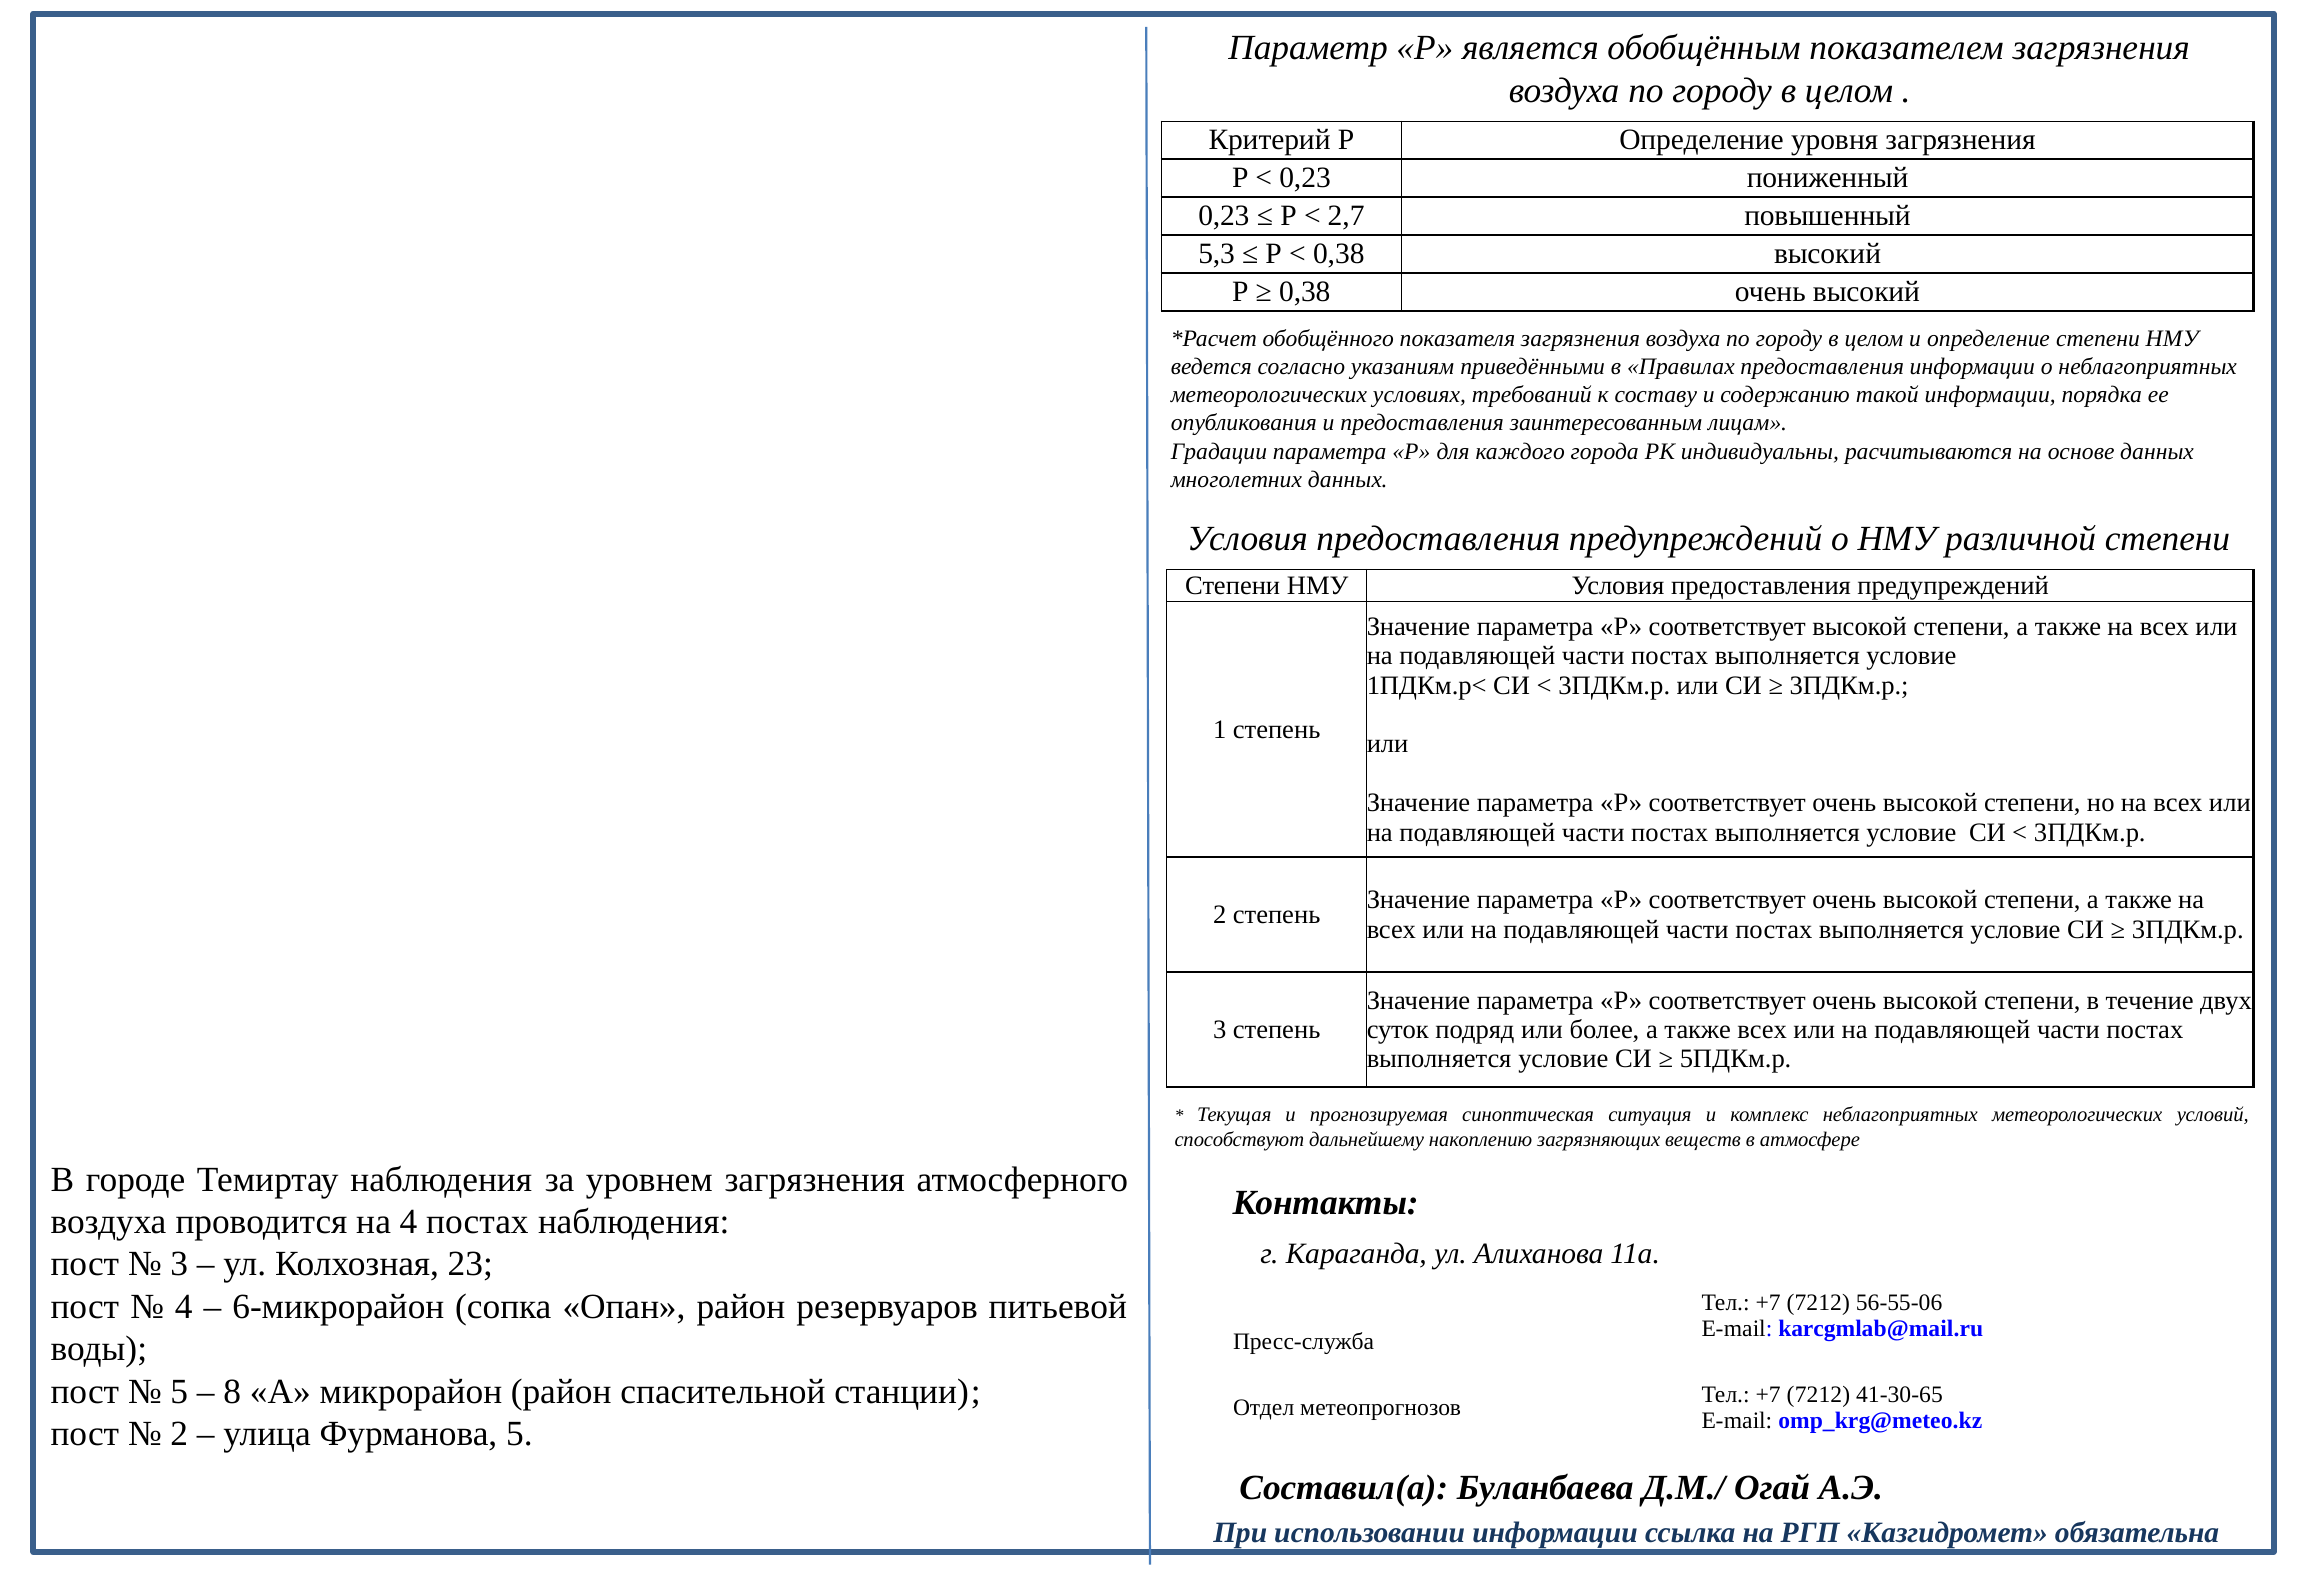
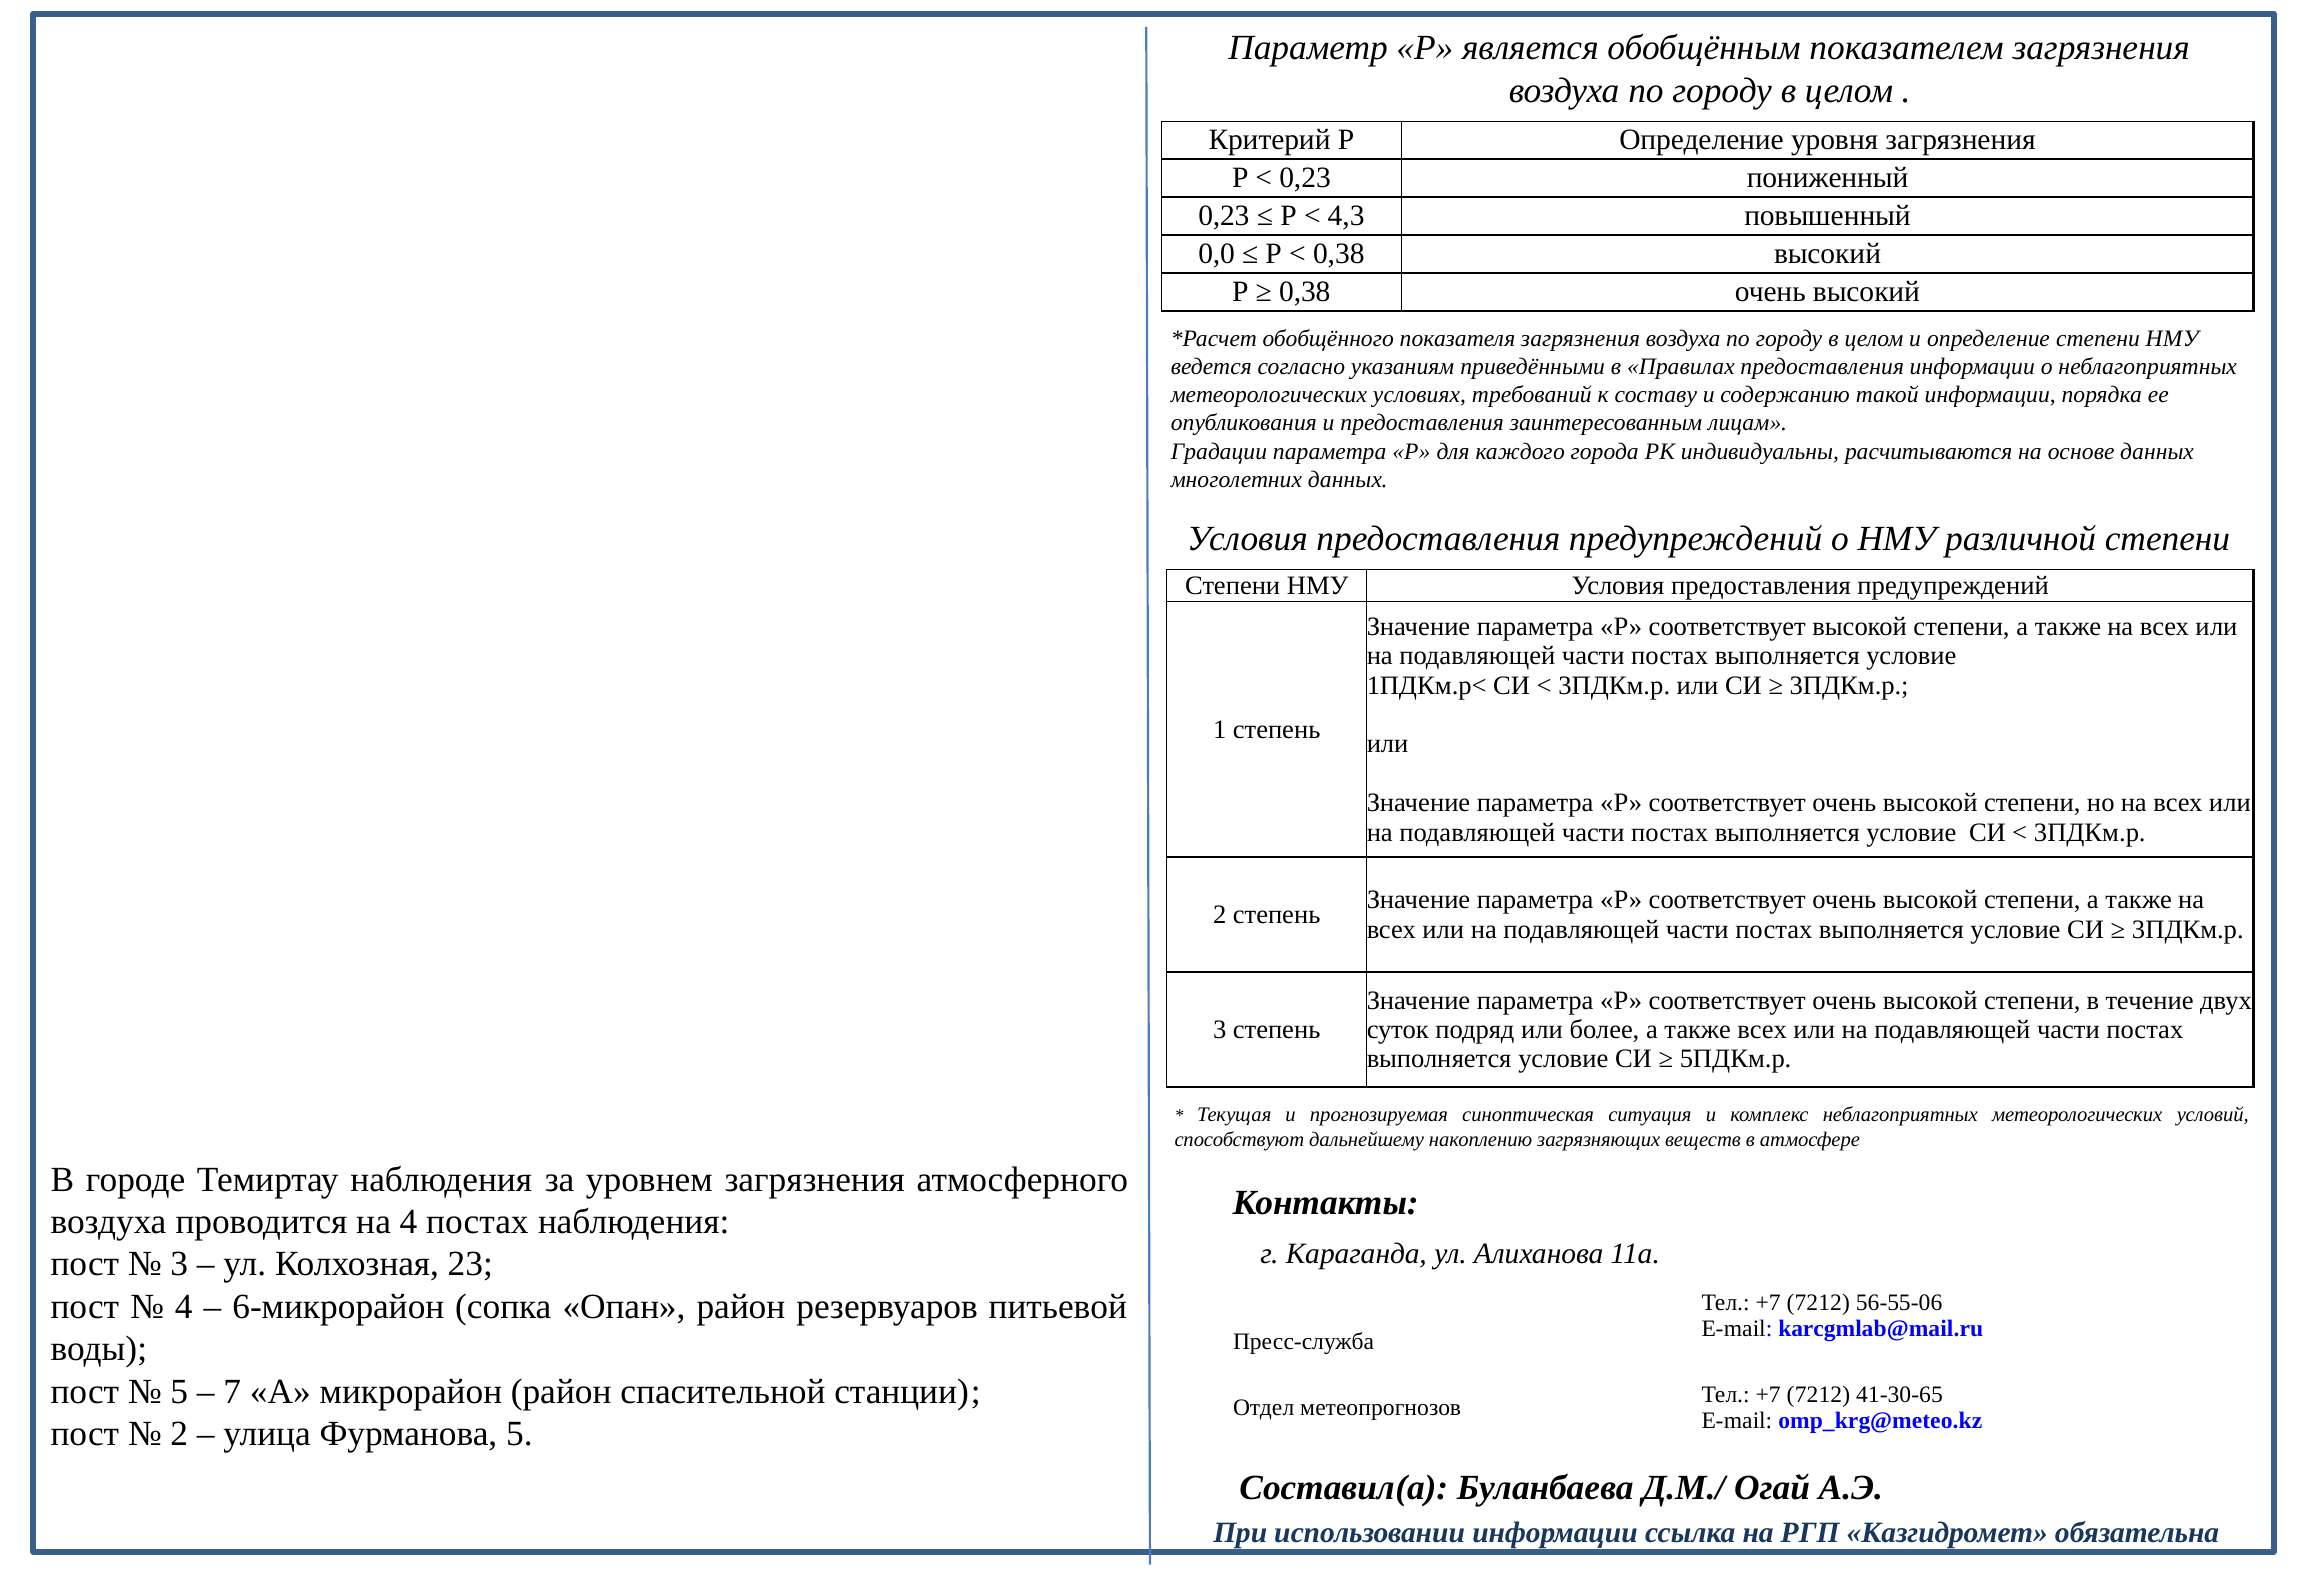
2,7: 2,7 -> 4,3
5,3: 5,3 -> 0,0
8: 8 -> 7
